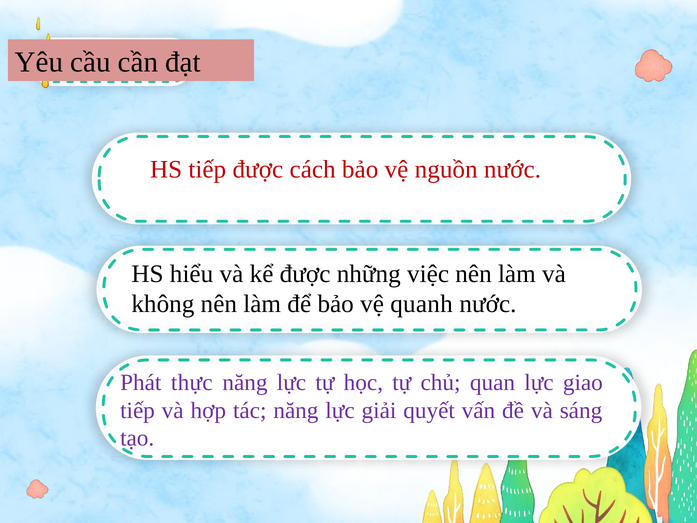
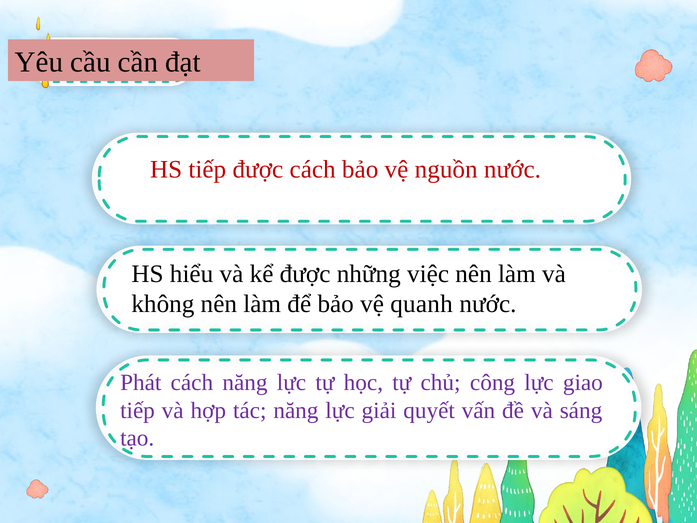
Phát thực: thực -> cách
quan: quan -> công
